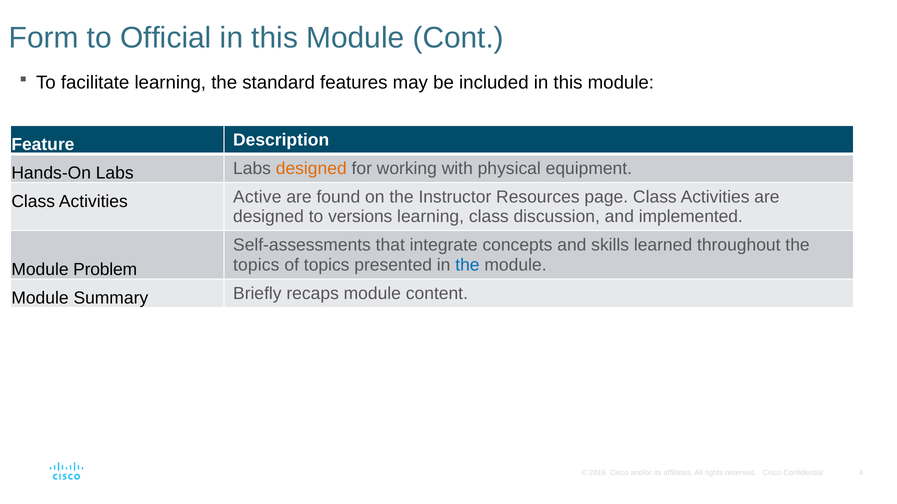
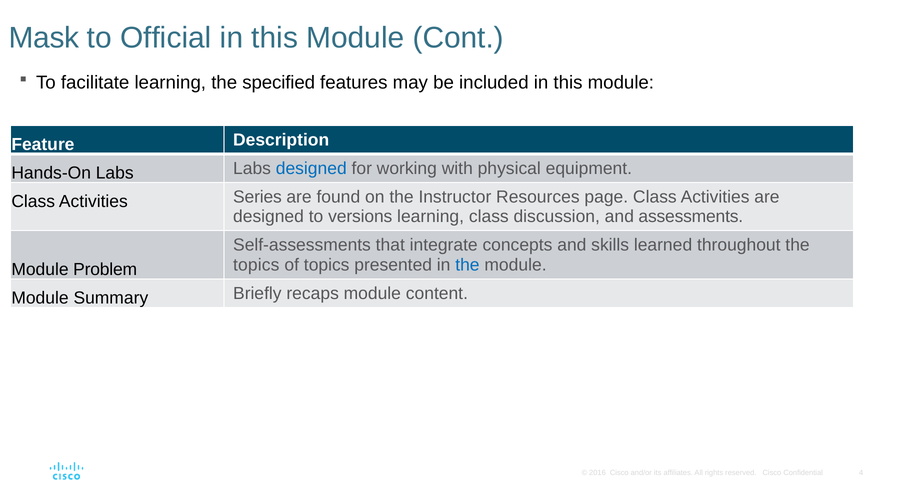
Form: Form -> Mask
standard: standard -> specified
designed at (311, 169) colour: orange -> blue
Active: Active -> Series
implemented: implemented -> assessments
